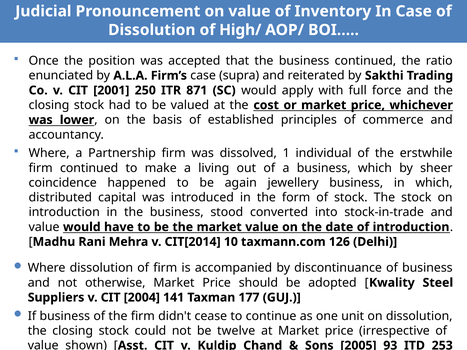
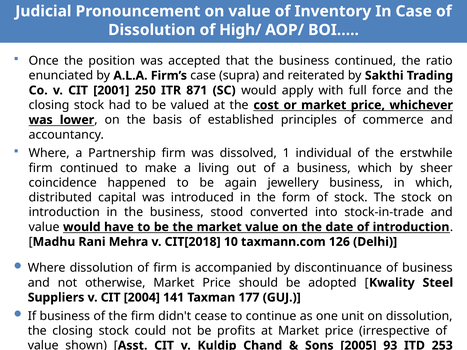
CIT[2014: CIT[2014 -> CIT[2018
twelve: twelve -> profits
